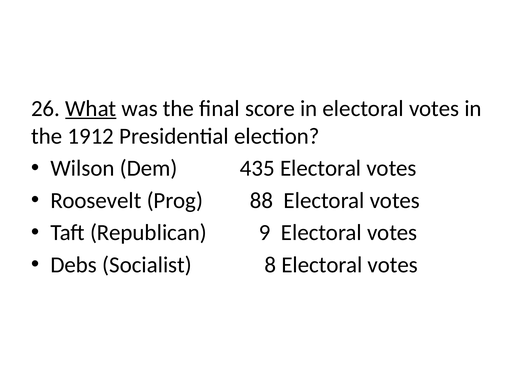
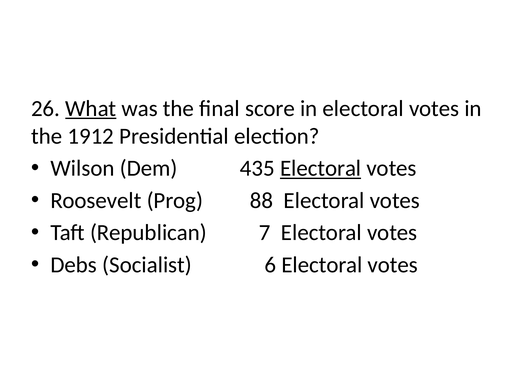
Electoral at (321, 168) underline: none -> present
9: 9 -> 7
8: 8 -> 6
